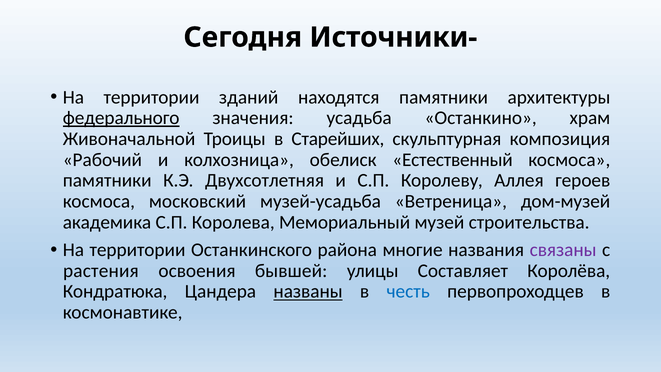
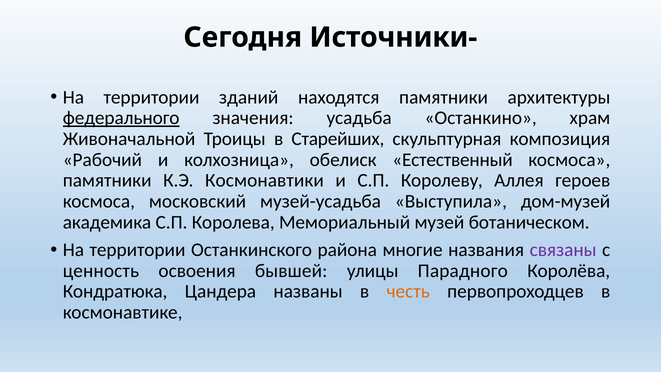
Двухсотлетняя: Двухсотлетняя -> Космонавтики
Ветреница: Ветреница -> Выступила
строительства: строительства -> ботаническом
растения: растения -> ценность
Составляет: Составляет -> Парадного
названы underline: present -> none
честь colour: blue -> orange
